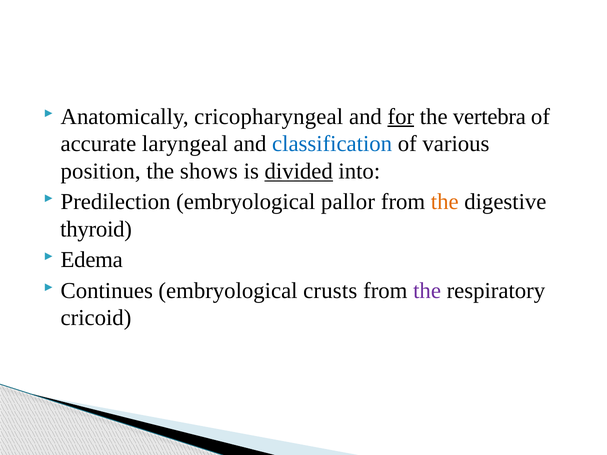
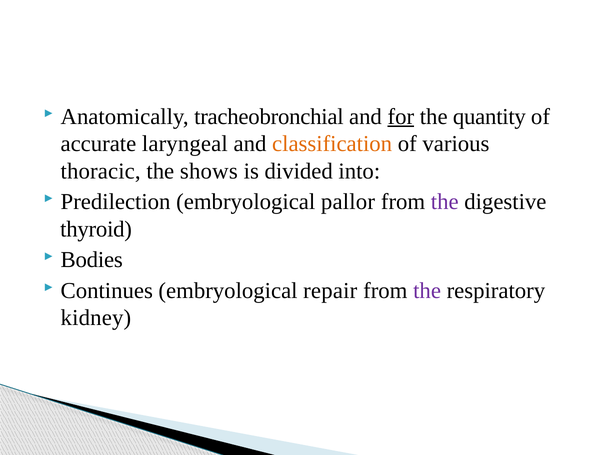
cricopharyngeal: cricopharyngeal -> tracheobronchial
vertebra: vertebra -> quantity
classification colour: blue -> orange
position: position -> thoracic
divided underline: present -> none
the at (445, 202) colour: orange -> purple
Edema: Edema -> Bodies
crusts: crusts -> repair
cricoid: cricoid -> kidney
